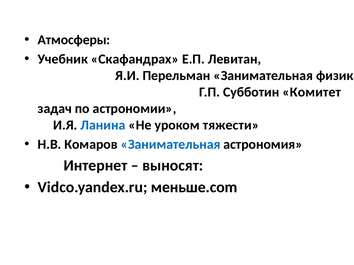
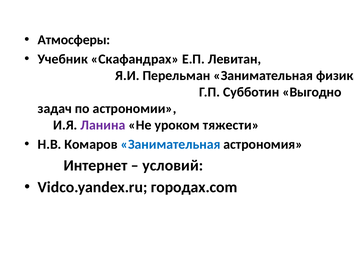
Комитет: Комитет -> Выгодно
Ланина colour: blue -> purple
выносят: выносят -> условий
меньше.com: меньше.com -> городах.com
